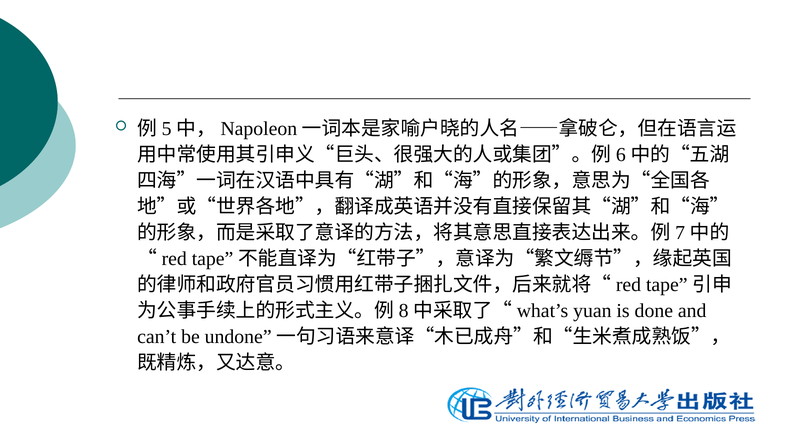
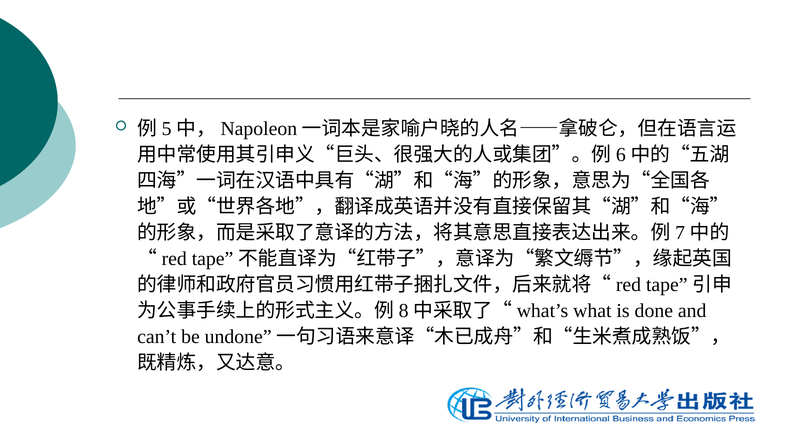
yuan: yuan -> what
